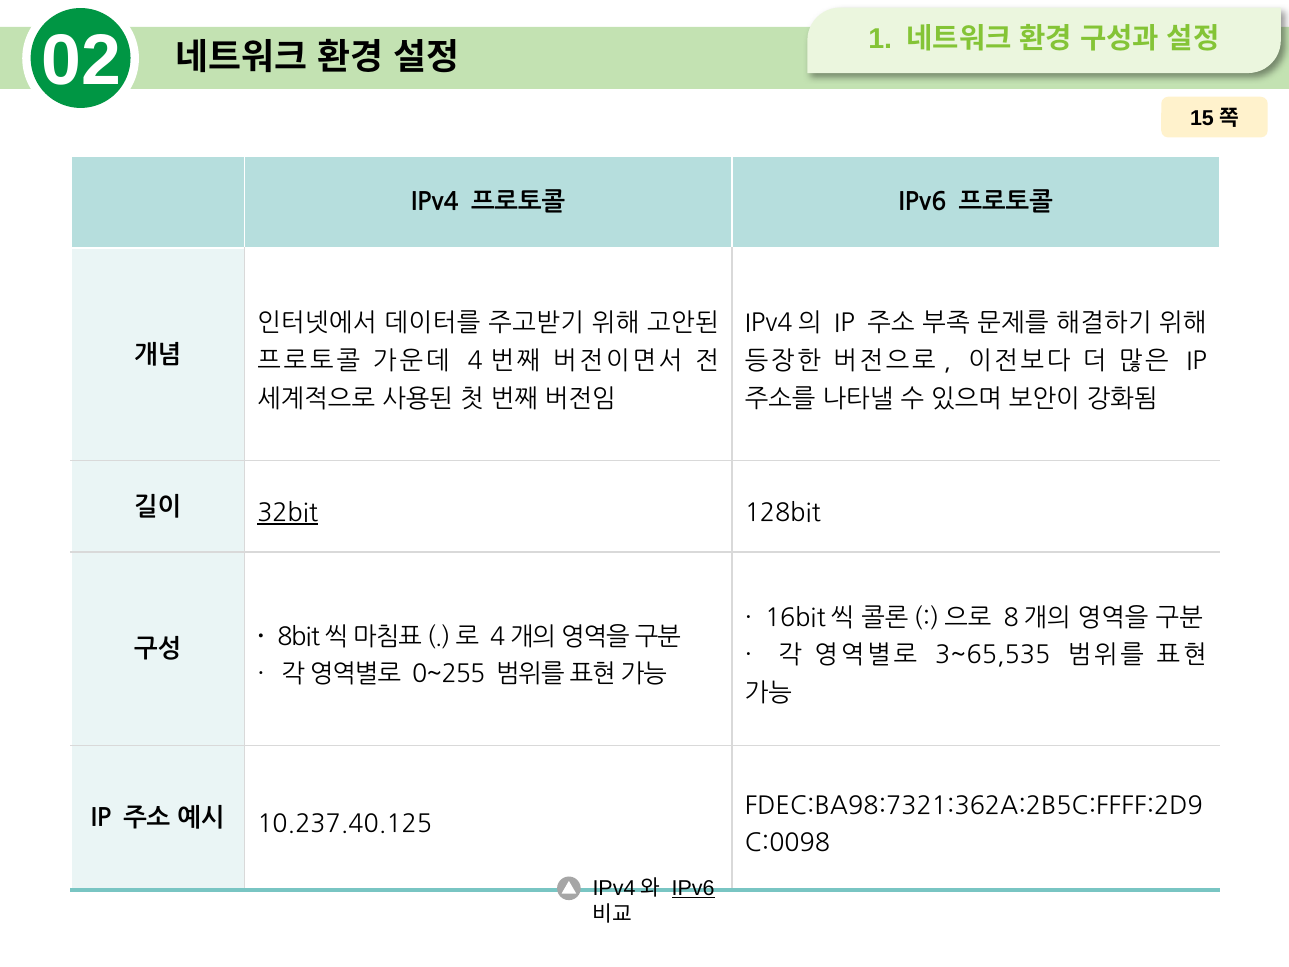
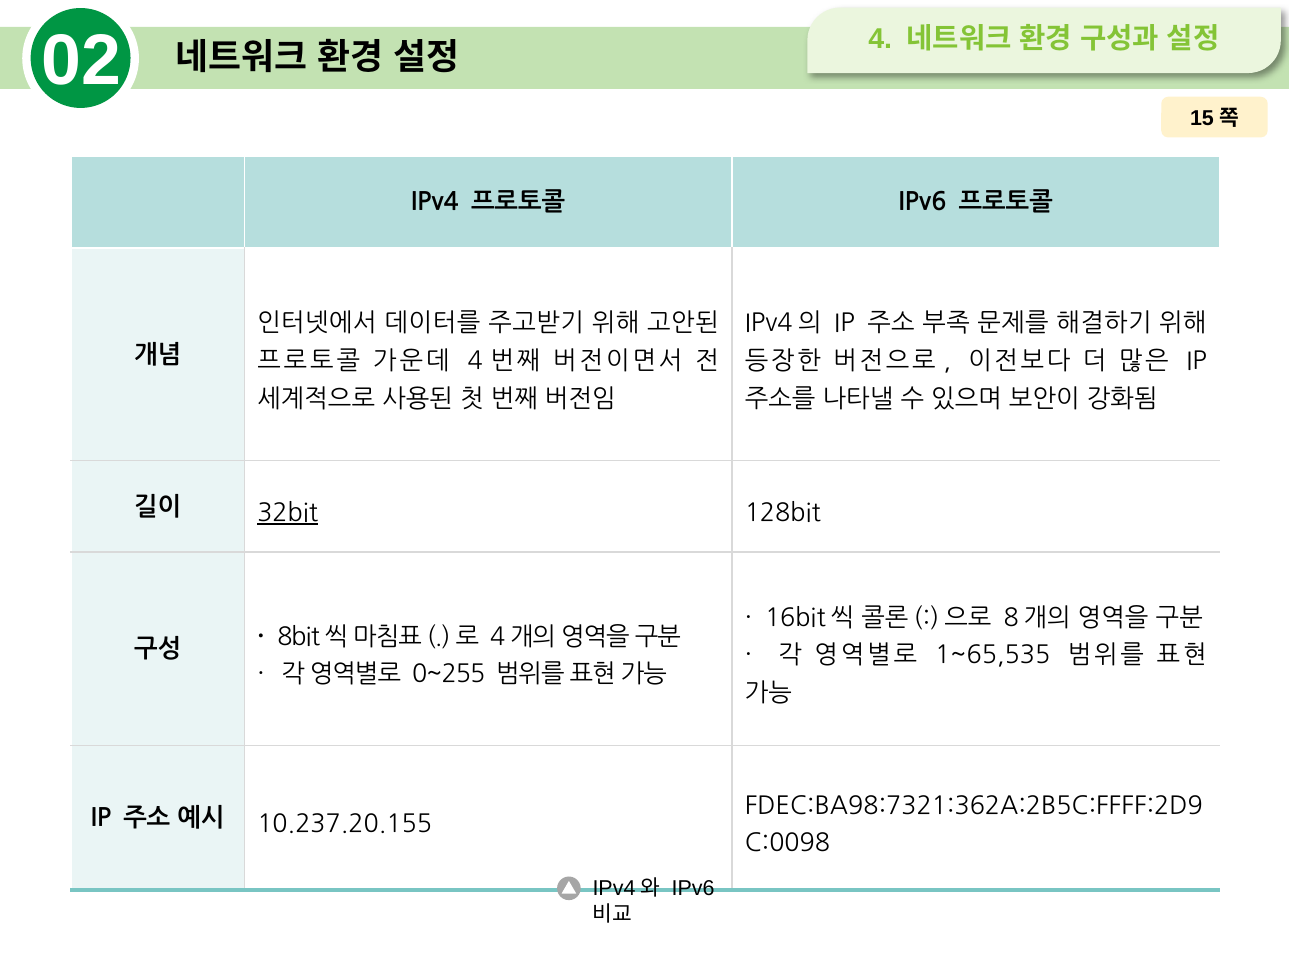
02 1: 1 -> 4
3~65,535: 3~65,535 -> 1~65,535
10.237.40.125: 10.237.40.125 -> 10.237.20.155
IPv6 at (693, 888) underline: present -> none
